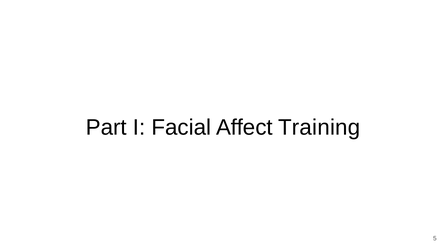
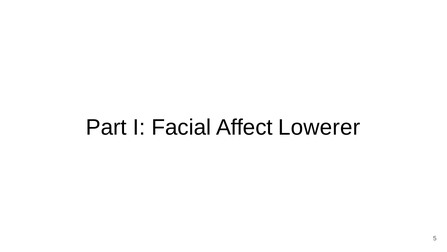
Training: Training -> Lowerer
